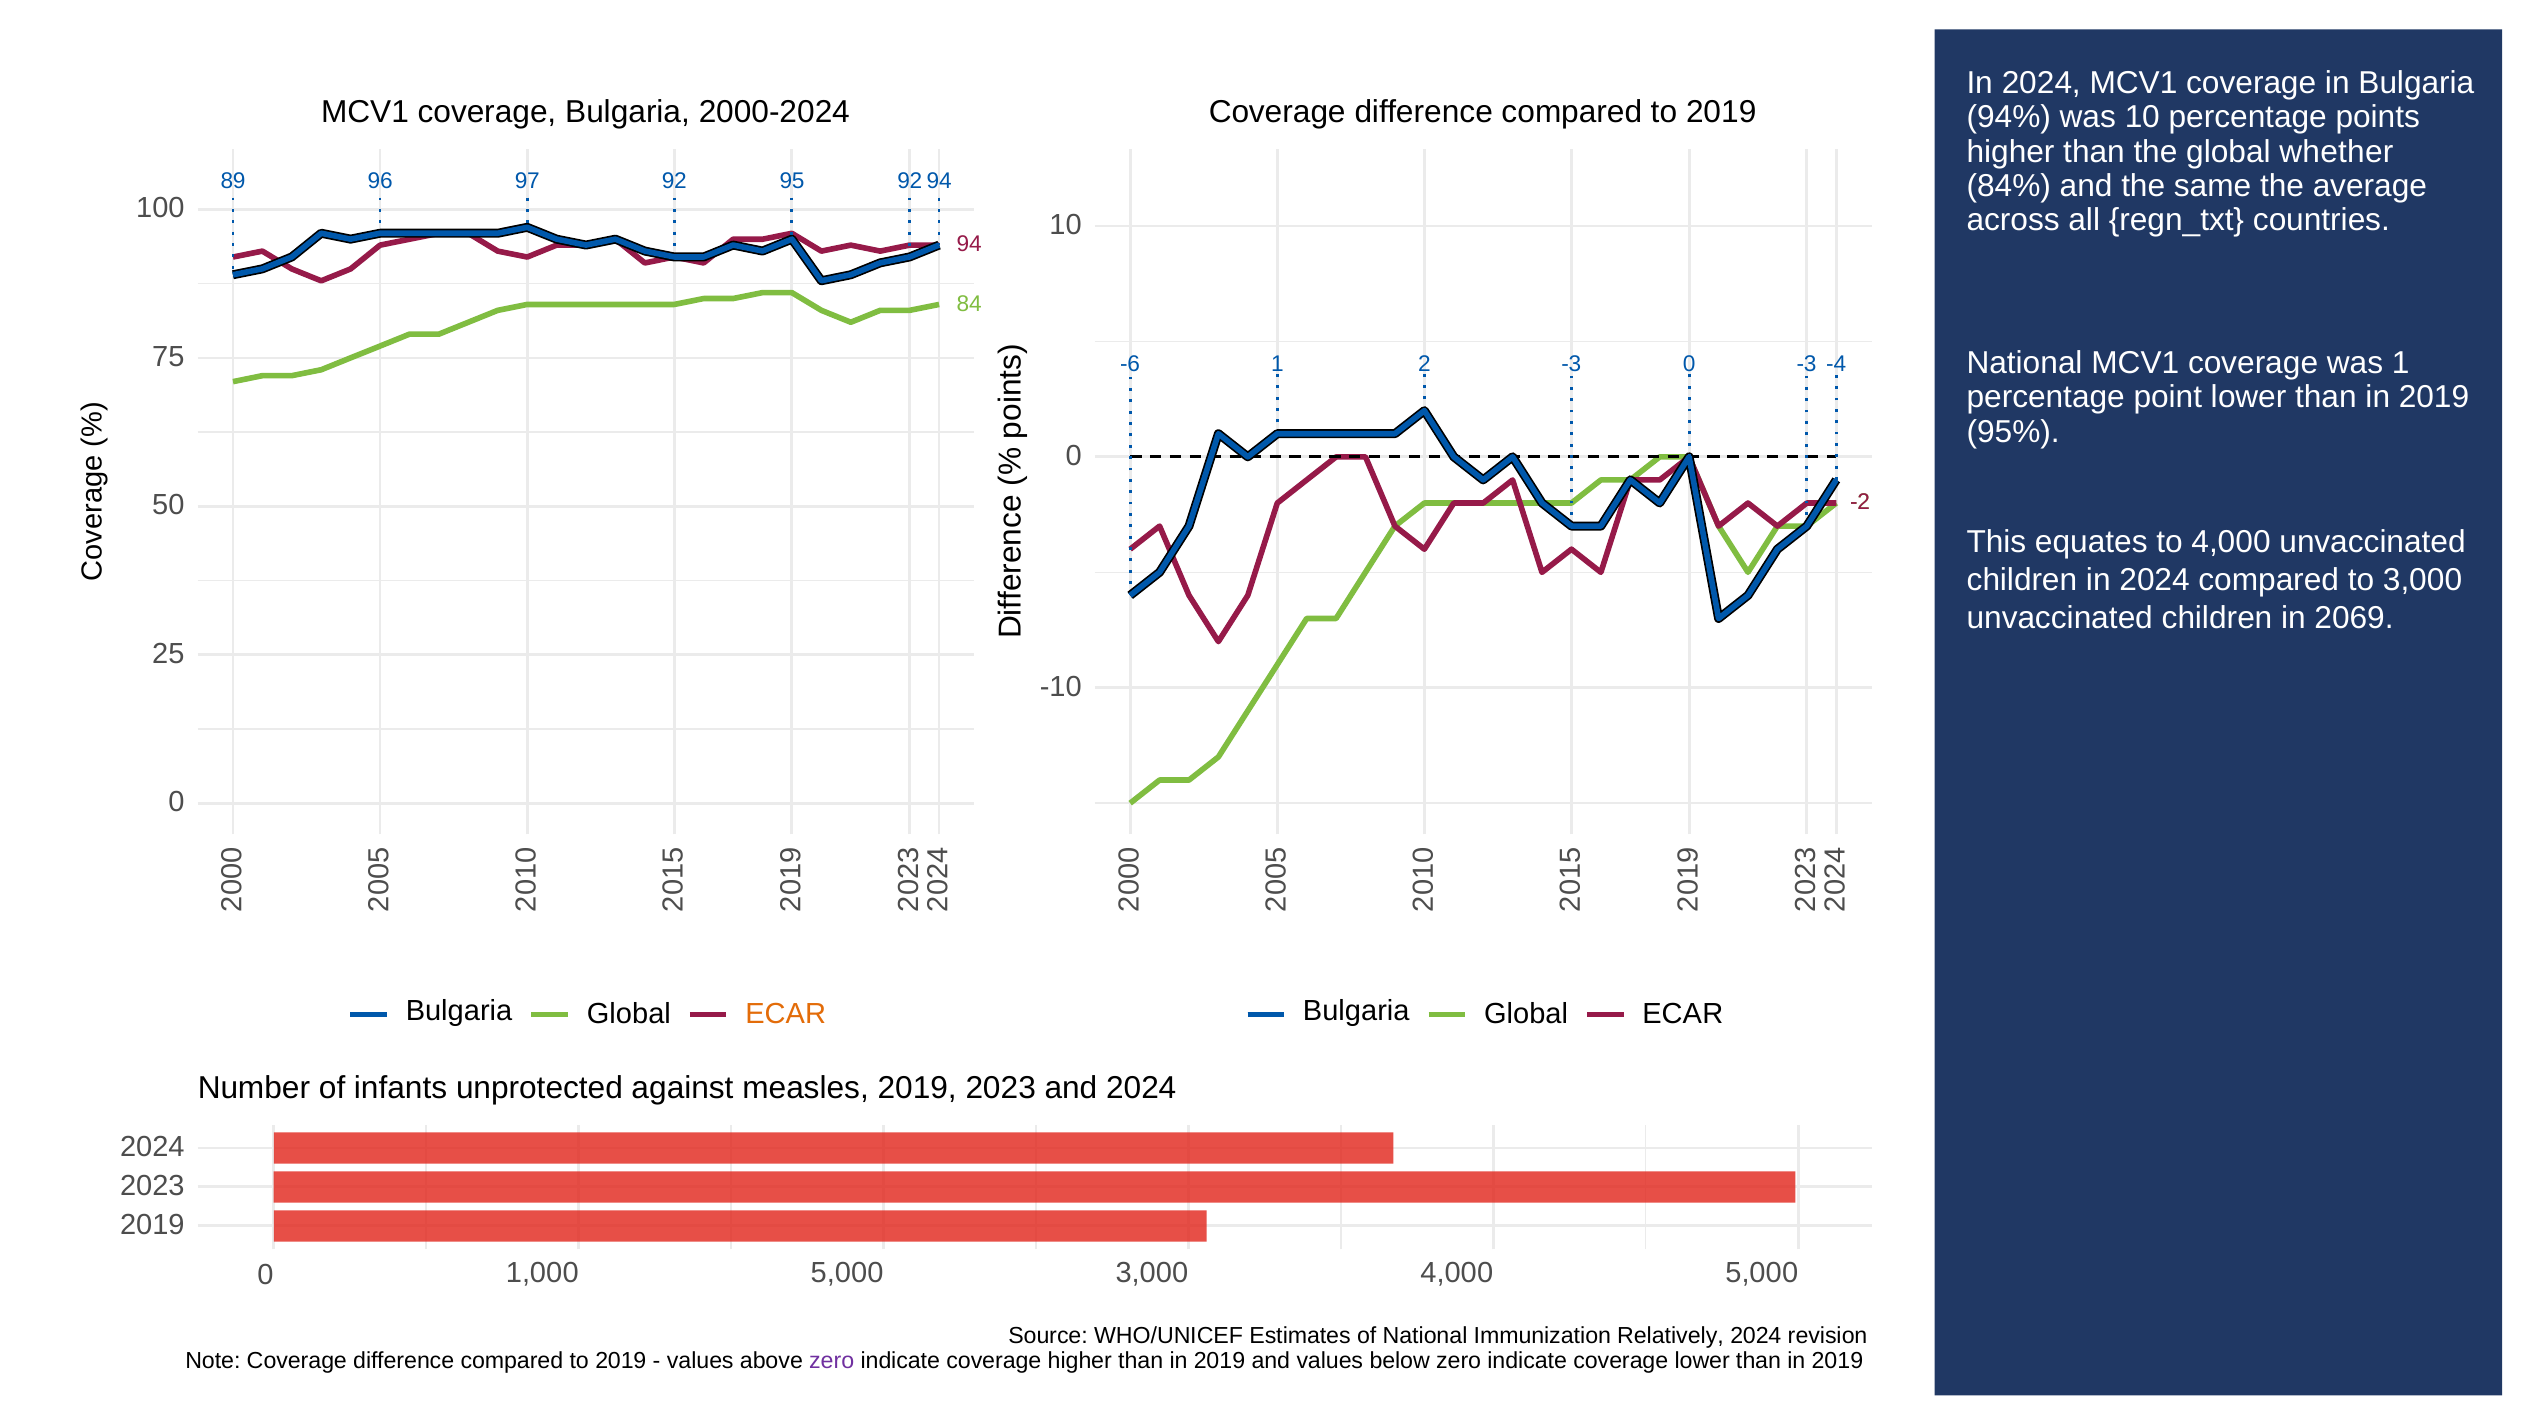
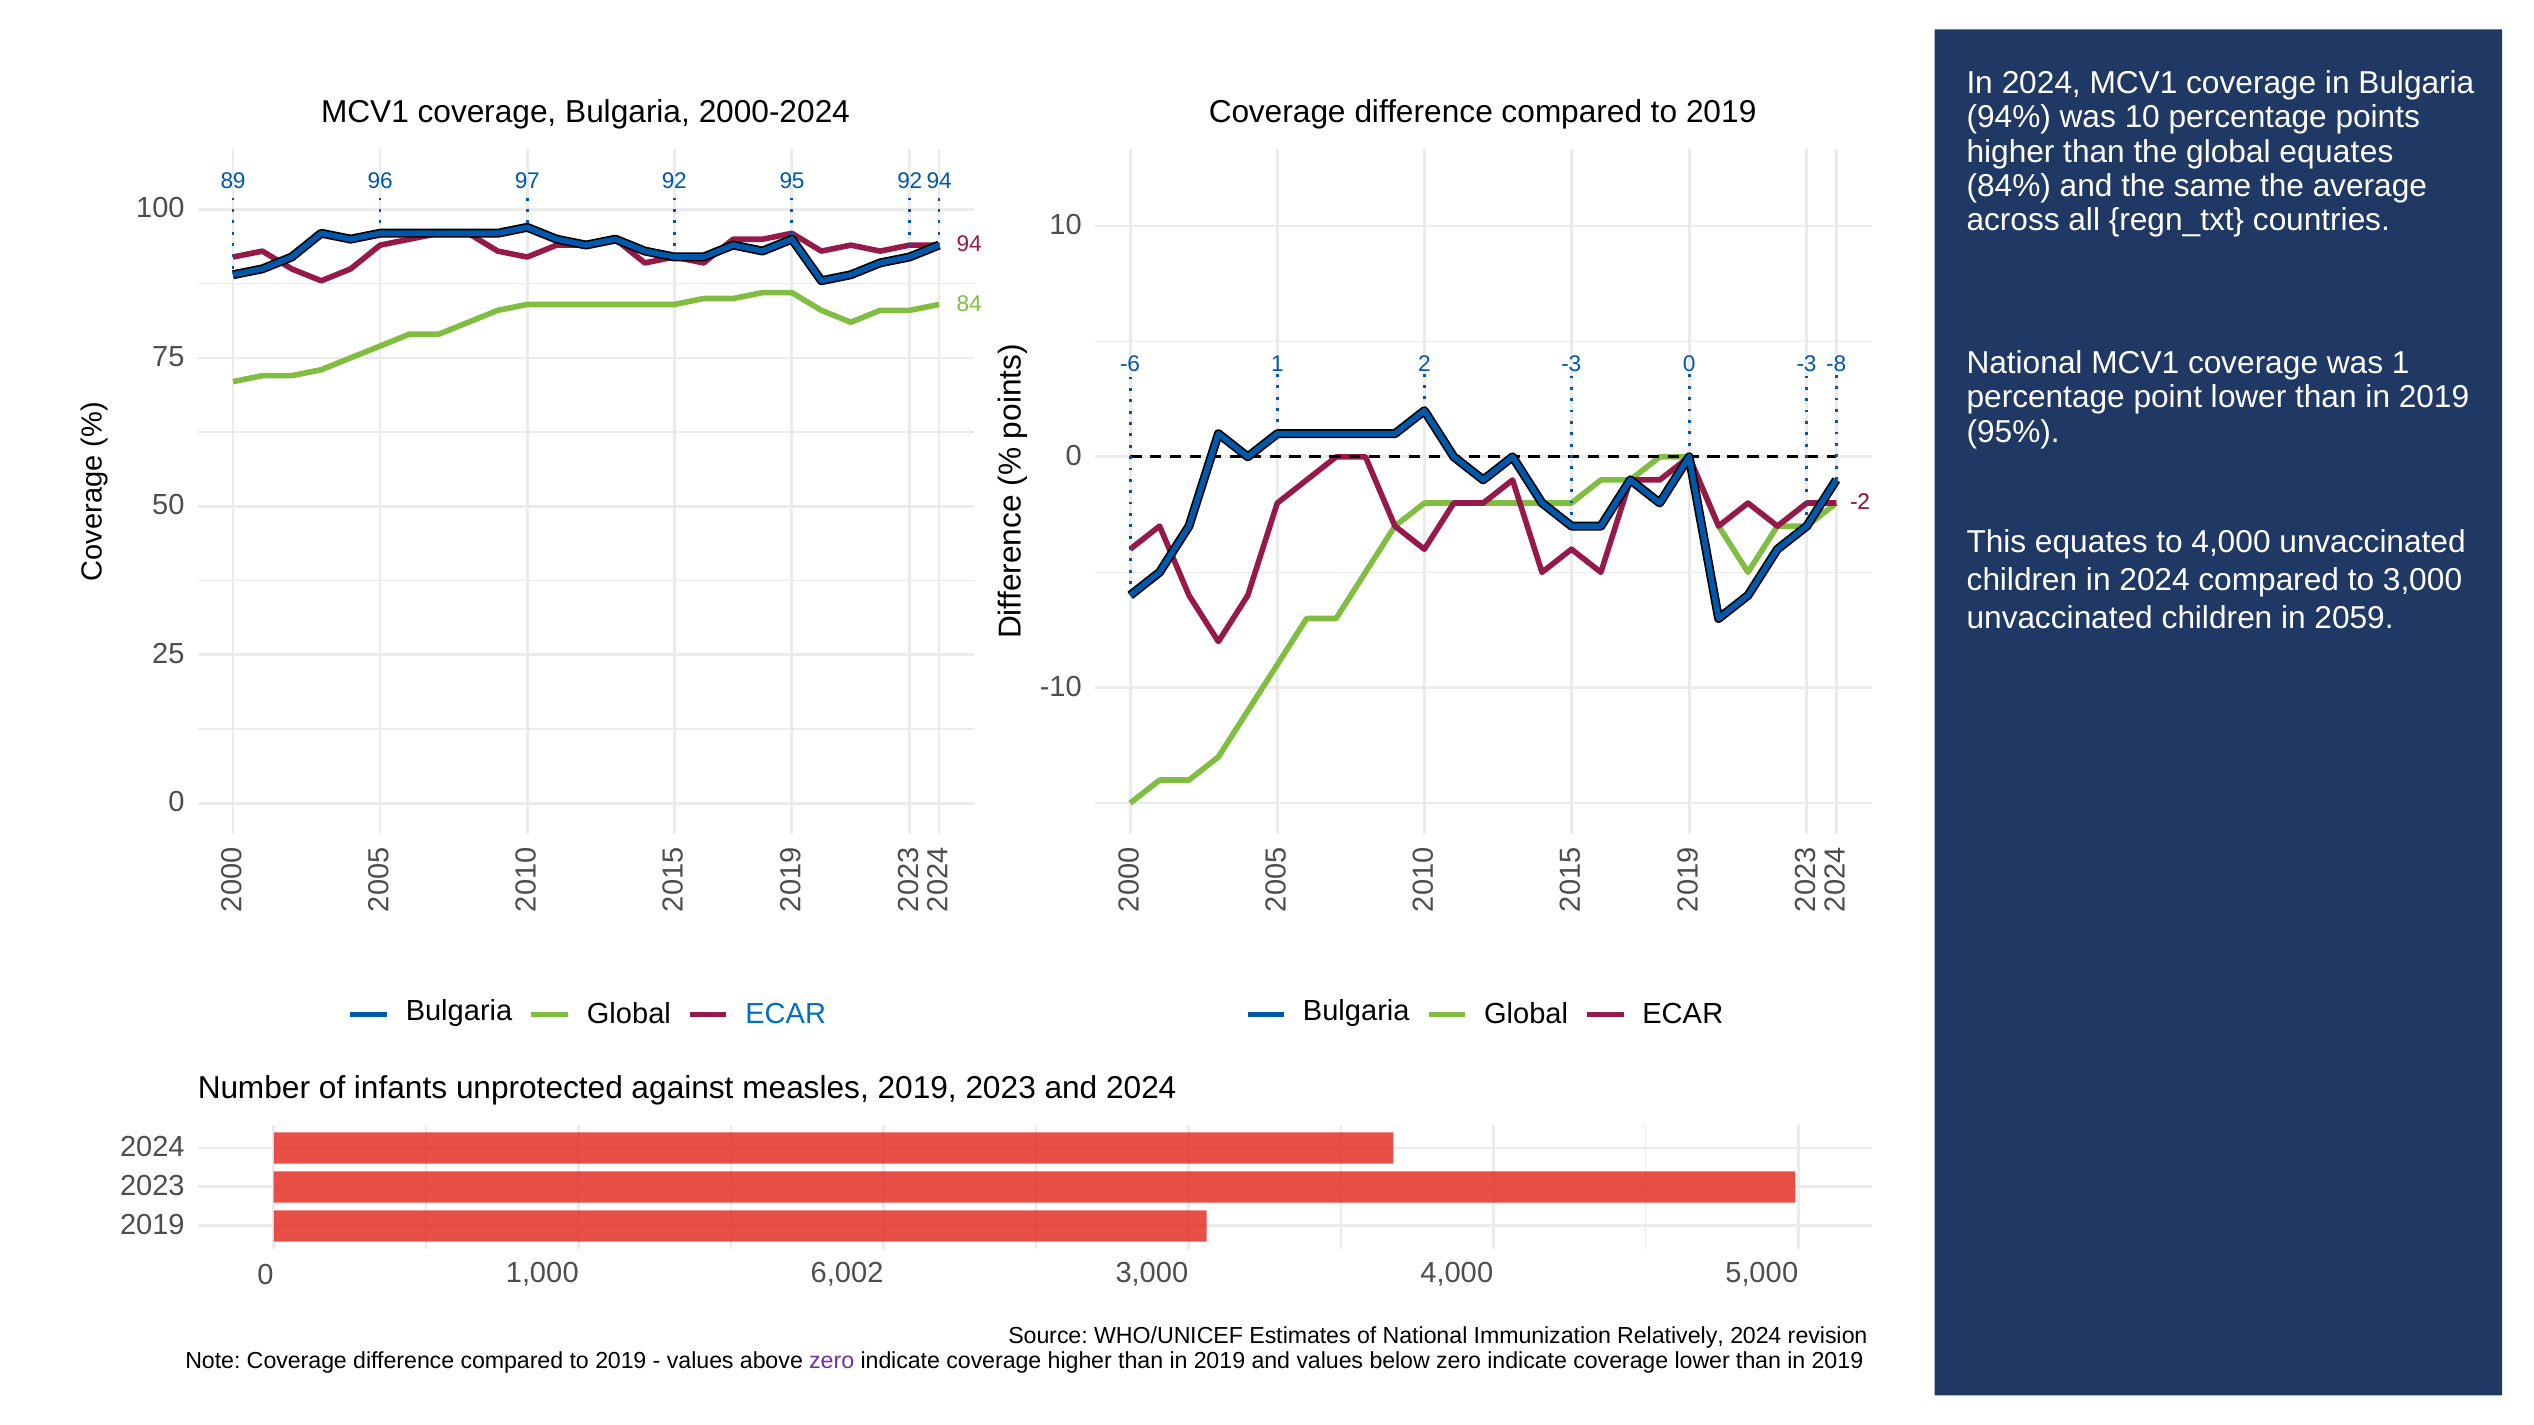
global whether: whether -> equates
-4: -4 -> -8
2069: 2069 -> 2059
ECAR at (786, 1014) colour: orange -> blue
1,000 5,000: 5,000 -> 6,002
